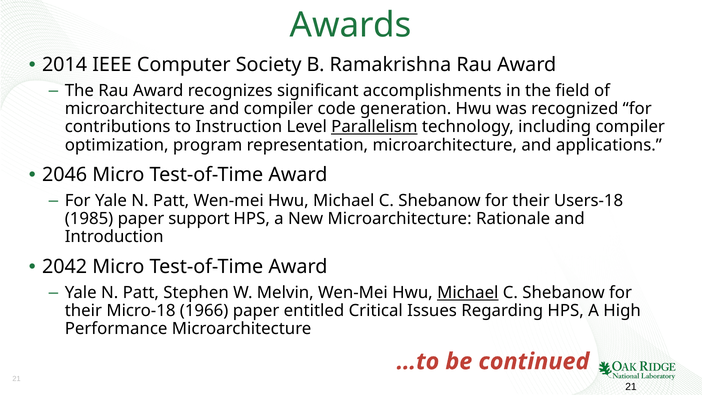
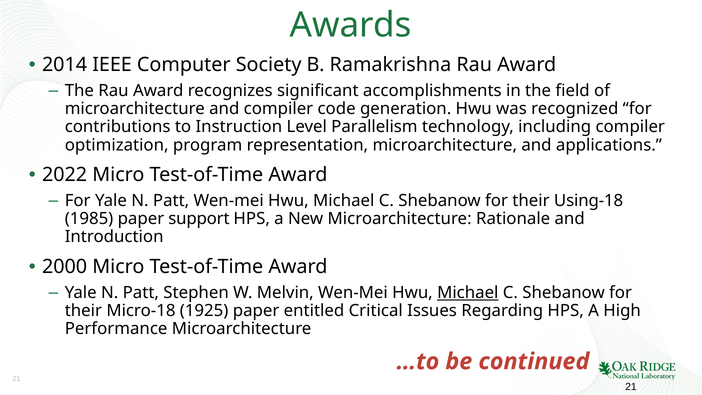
Parallelism underline: present -> none
2046: 2046 -> 2022
Users-18: Users-18 -> Using-18
2042: 2042 -> 2000
1966: 1966 -> 1925
